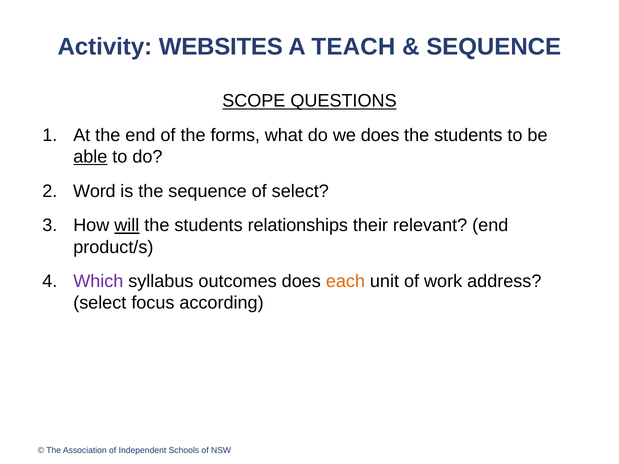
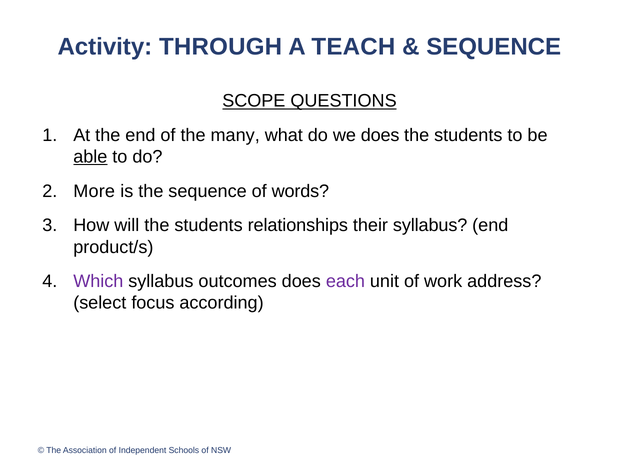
WEBSITES: WEBSITES -> THROUGH
forms: forms -> many
Word: Word -> More
of select: select -> words
will underline: present -> none
their relevant: relevant -> syllabus
each colour: orange -> purple
